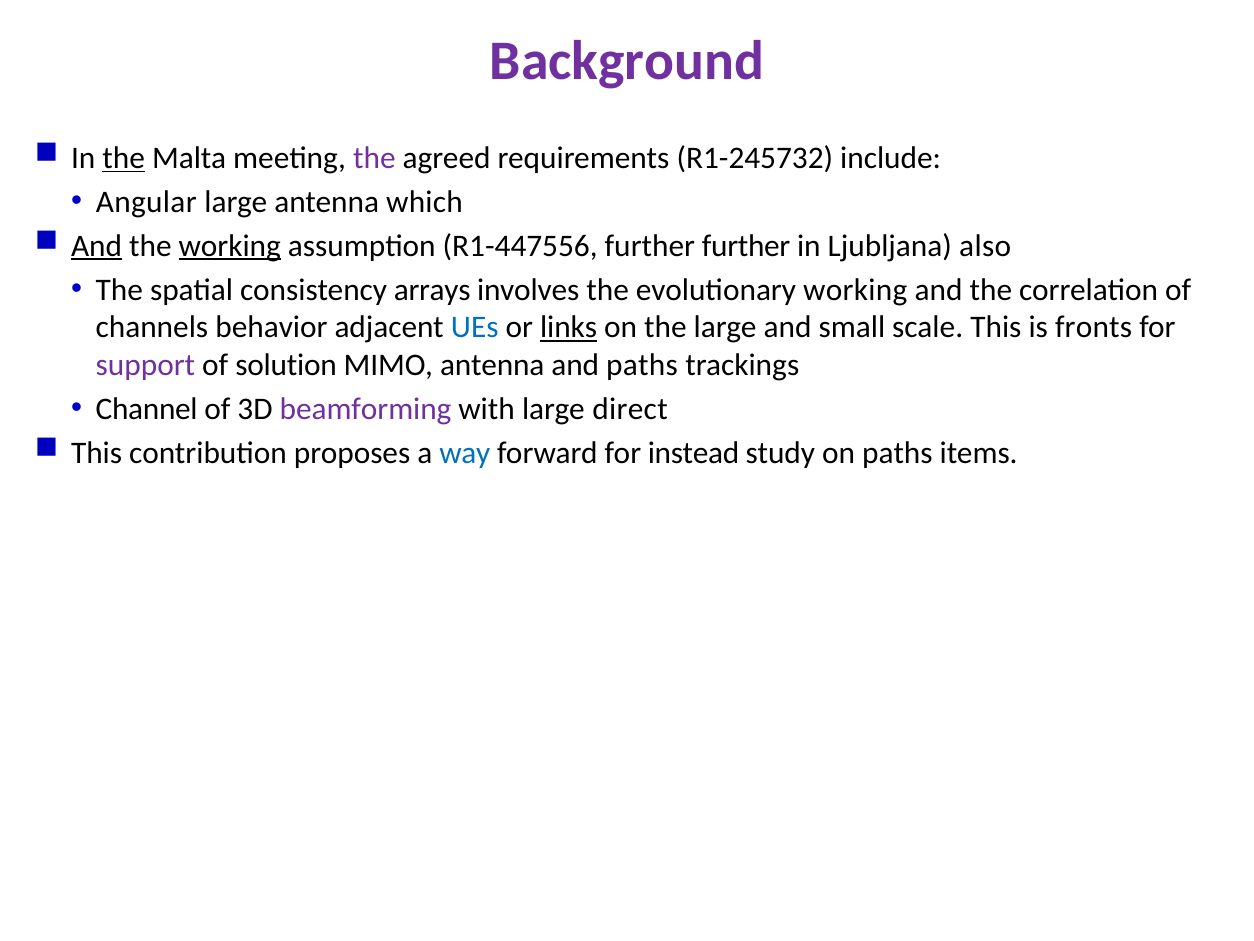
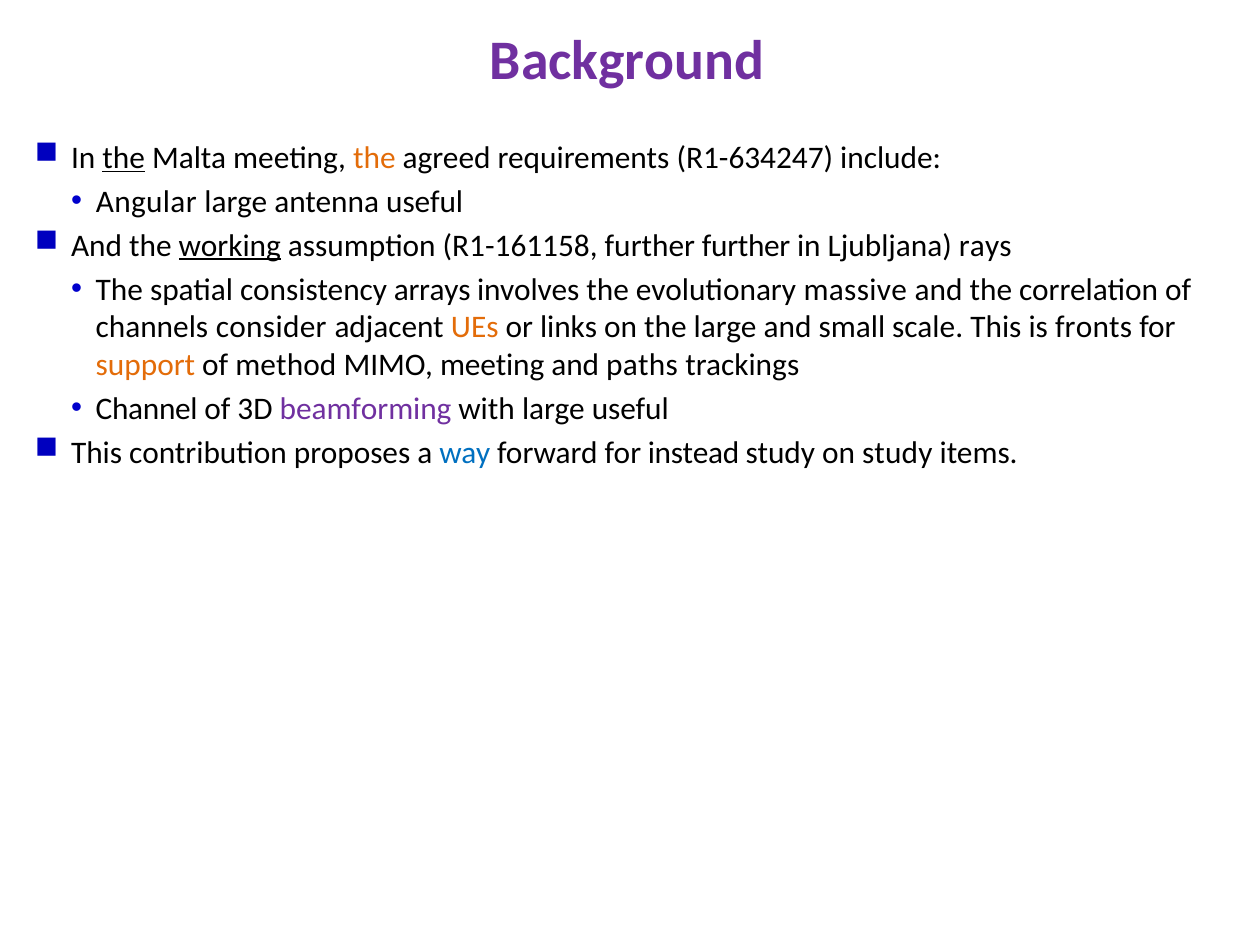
the at (374, 158) colour: purple -> orange
R1-245732: R1-245732 -> R1-634247
antenna which: which -> useful
And at (97, 246) underline: present -> none
R1-447556: R1-447556 -> R1-161158
also: also -> rays
evolutionary working: working -> massive
behavior: behavior -> consider
UEs colour: blue -> orange
links underline: present -> none
support colour: purple -> orange
solution: solution -> method
MIMO antenna: antenna -> meeting
large direct: direct -> useful
on paths: paths -> study
